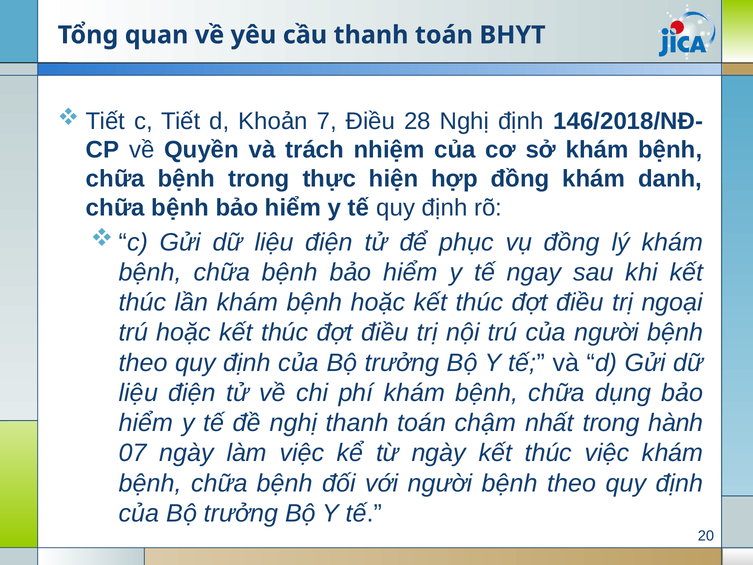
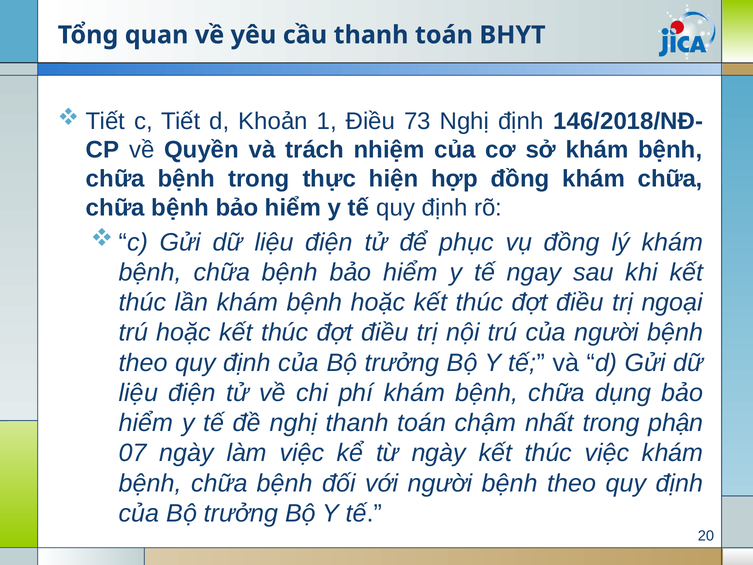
7: 7 -> 1
28: 28 -> 73
khám danh: danh -> chữa
hành: hành -> phận
